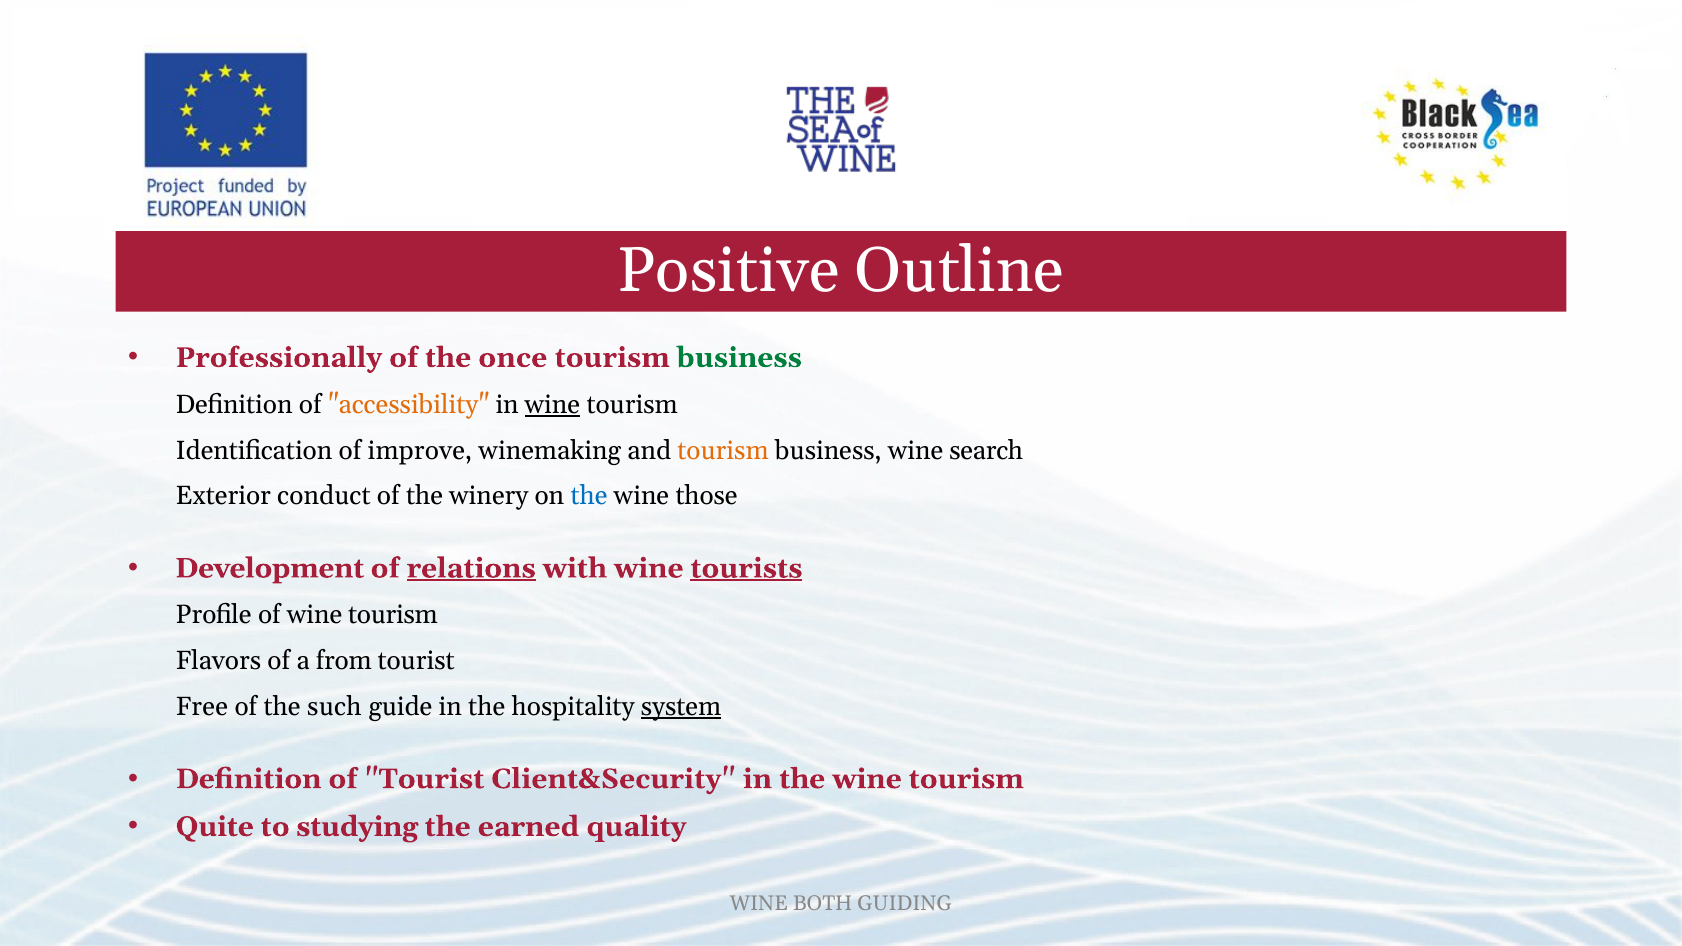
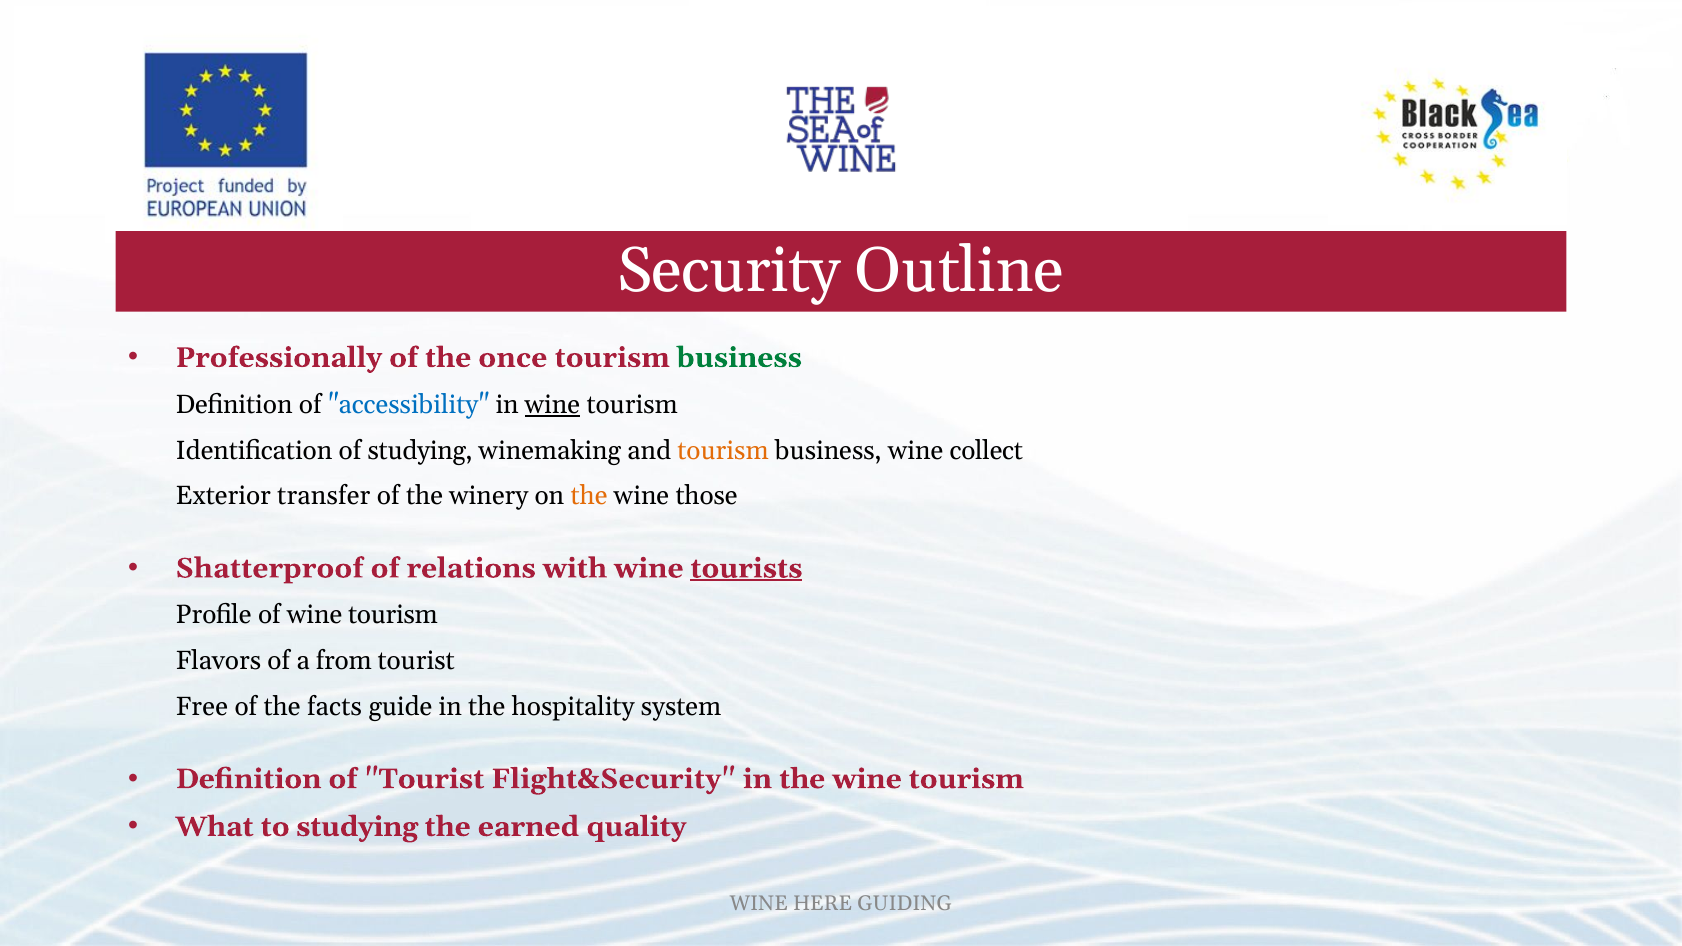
Positive: Positive -> Security
accessibility colour: orange -> blue
of improve: improve -> studying
search: search -> collect
conduct: conduct -> transfer
the at (589, 496) colour: blue -> orange
Development: Development -> Shatterproof
relations underline: present -> none
such: such -> facts
system underline: present -> none
Client&Security: Client&Security -> Flight&Security
Quite: Quite -> What
BOTH: BOTH -> HERE
